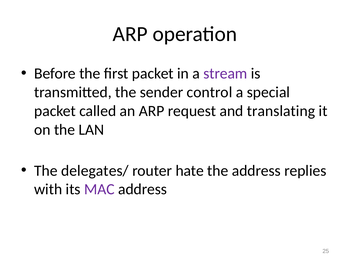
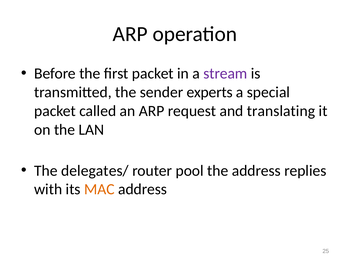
control: control -> experts
hate: hate -> pool
MAC colour: purple -> orange
